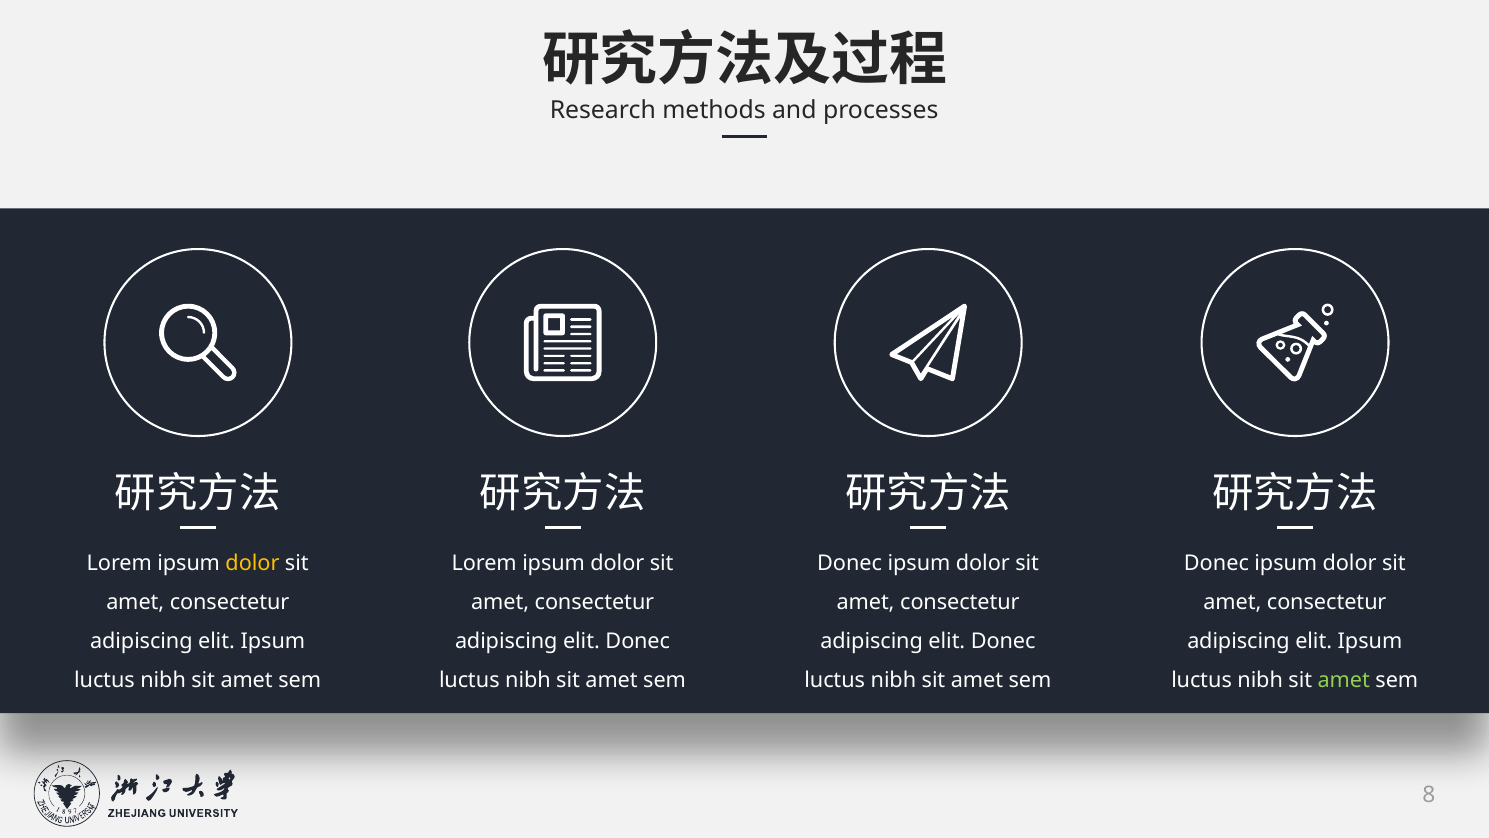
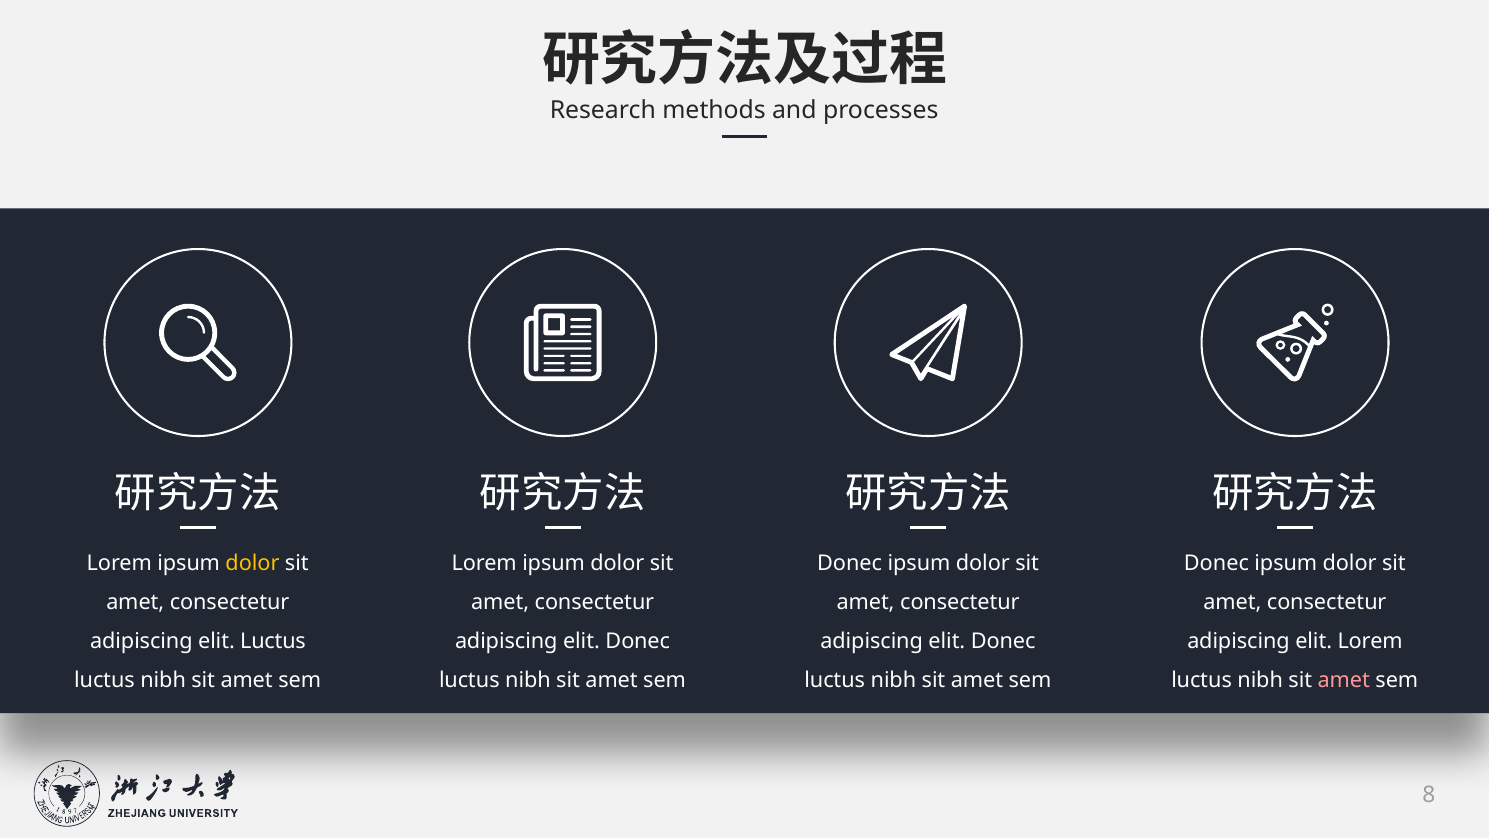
Ipsum at (273, 641): Ipsum -> Luctus
Ipsum at (1370, 641): Ipsum -> Lorem
amet at (1344, 680) colour: light green -> pink
